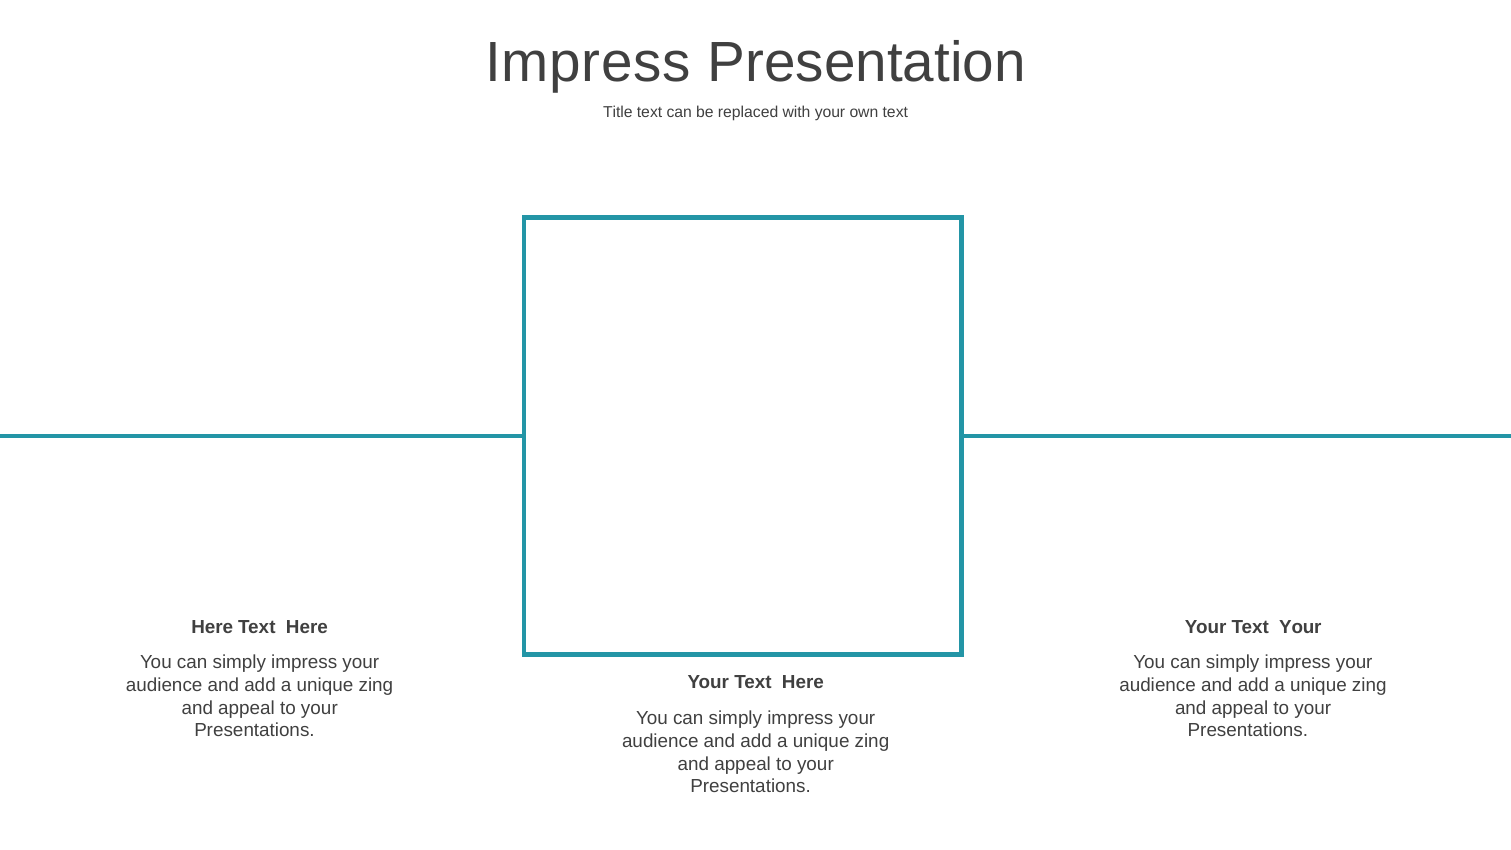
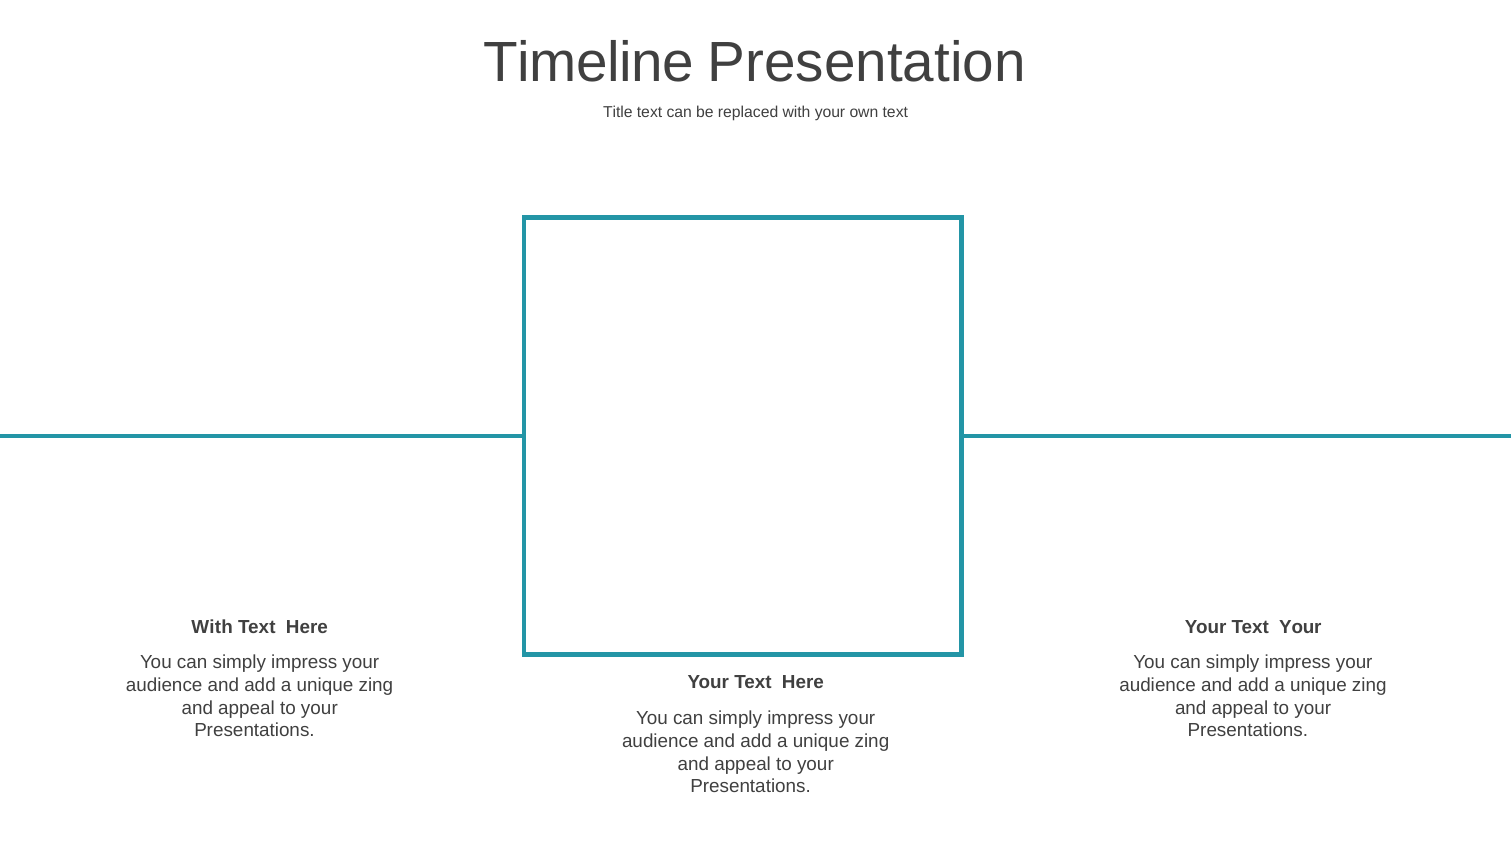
Impress at (588, 63): Impress -> Timeline
Here at (212, 627): Here -> With
